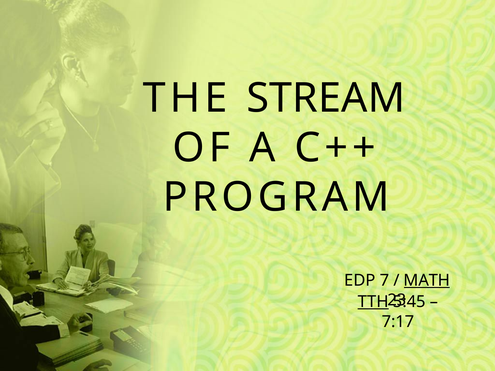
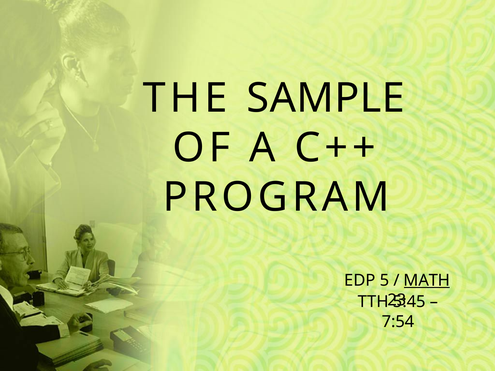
STREAM: STREAM -> SAMPLE
7: 7 -> 5
TTH underline: present -> none
7:17: 7:17 -> 7:54
